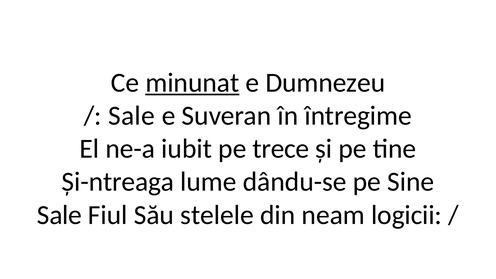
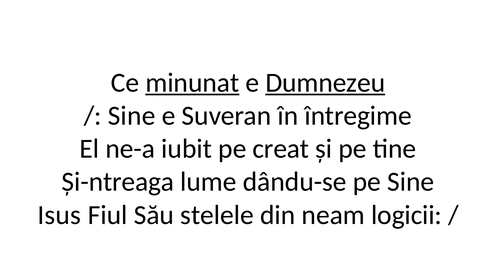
Dumnezeu underline: none -> present
Sale at (132, 116): Sale -> Sine
trece: trece -> creat
Sale at (59, 215): Sale -> Isus
